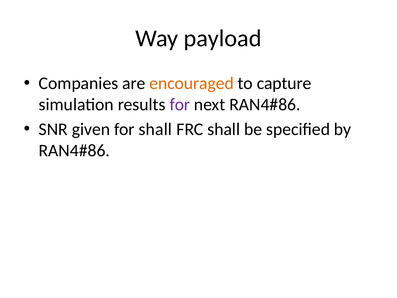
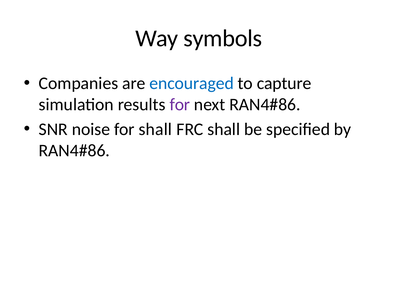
payload: payload -> symbols
encouraged colour: orange -> blue
given: given -> noise
